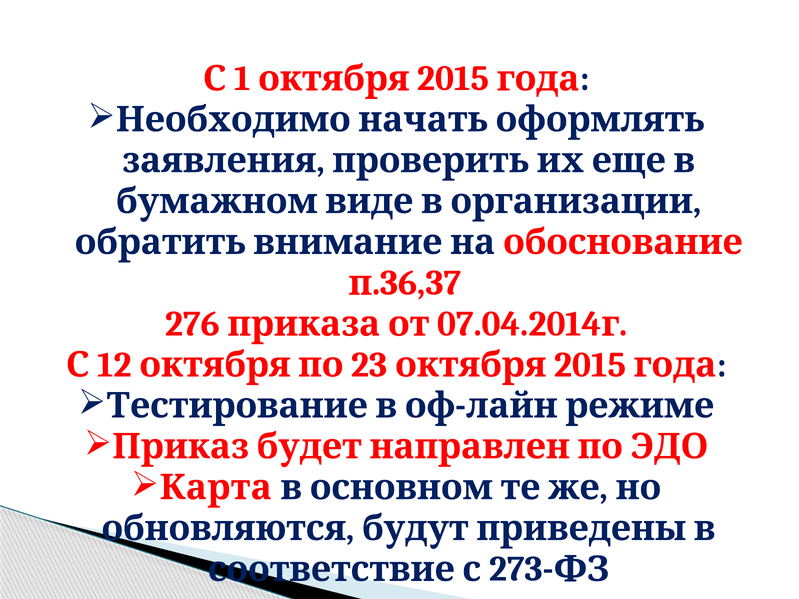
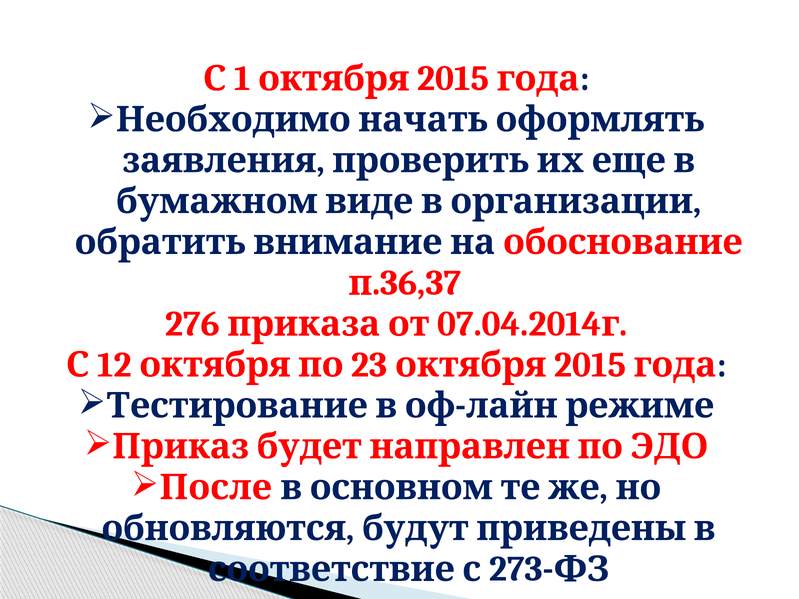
Карта: Карта -> После
